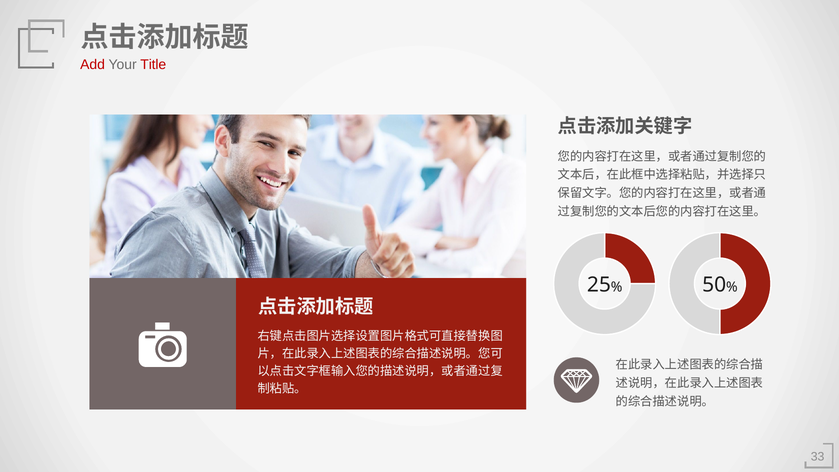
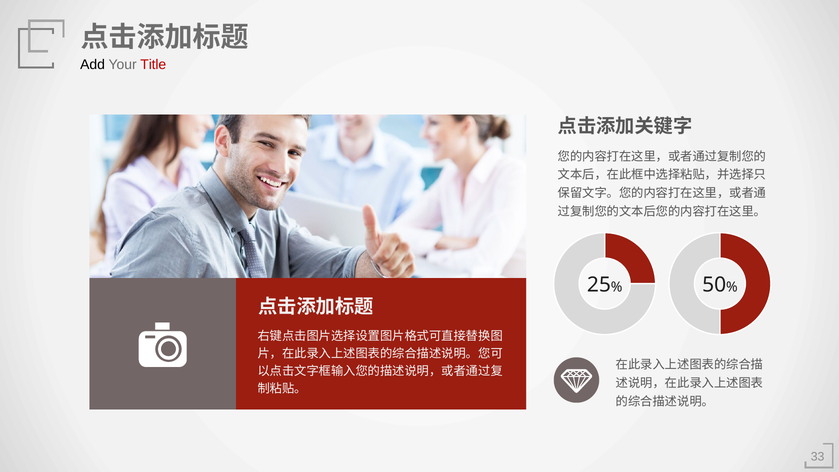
Add colour: red -> black
